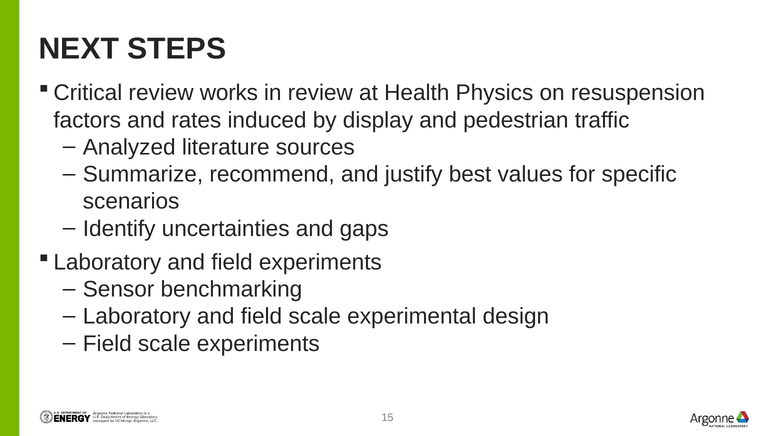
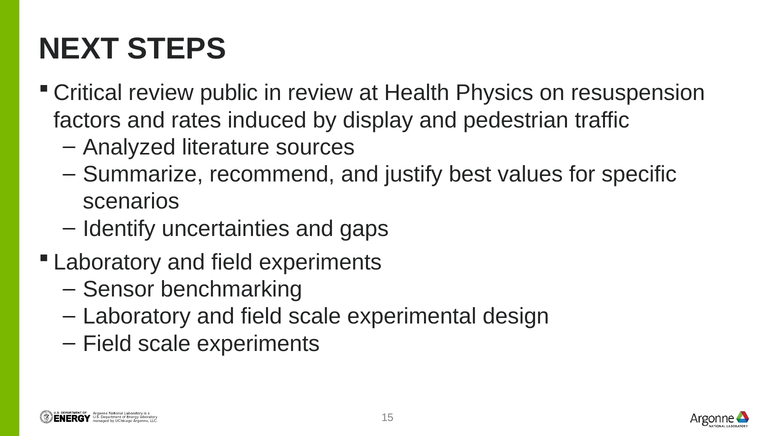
works: works -> public
